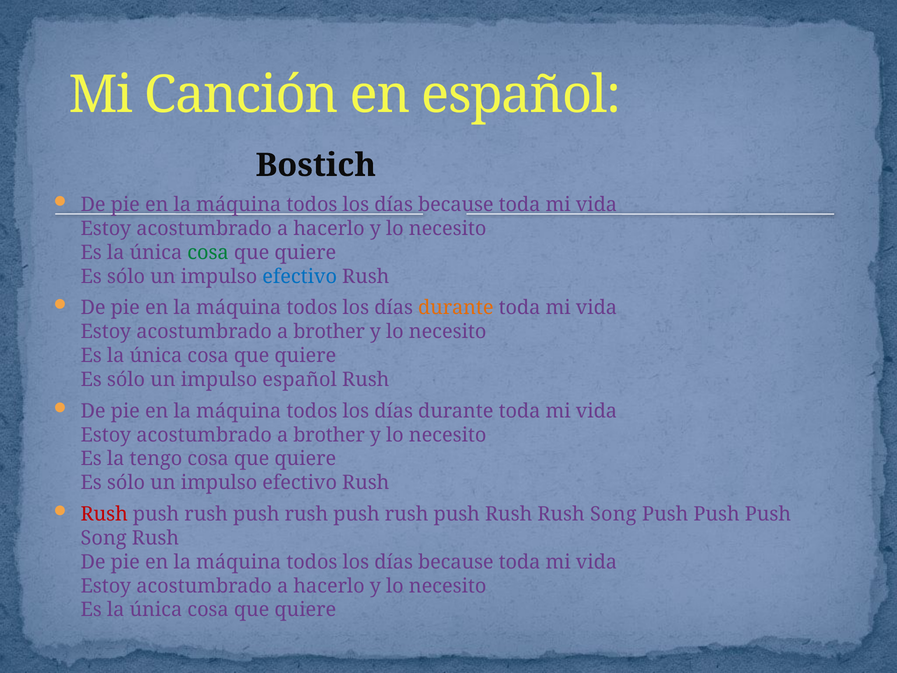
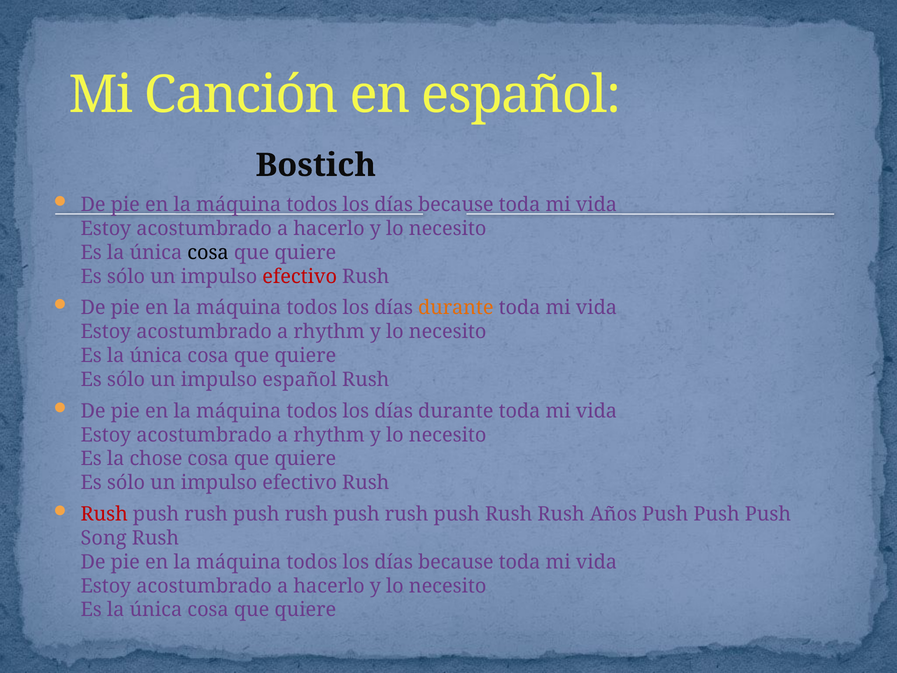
cosa at (208, 252) colour: green -> black
efectivo at (300, 276) colour: blue -> red
brother at (329, 332): brother -> rhythm
brother at (329, 435): brother -> rhythm
tengo: tengo -> chose
Rush Song: Song -> Años
